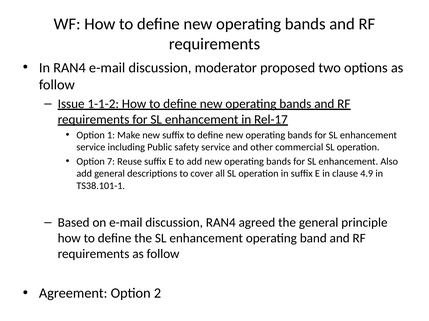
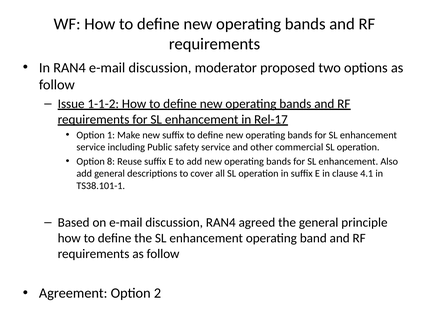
7: 7 -> 8
4.9: 4.9 -> 4.1
